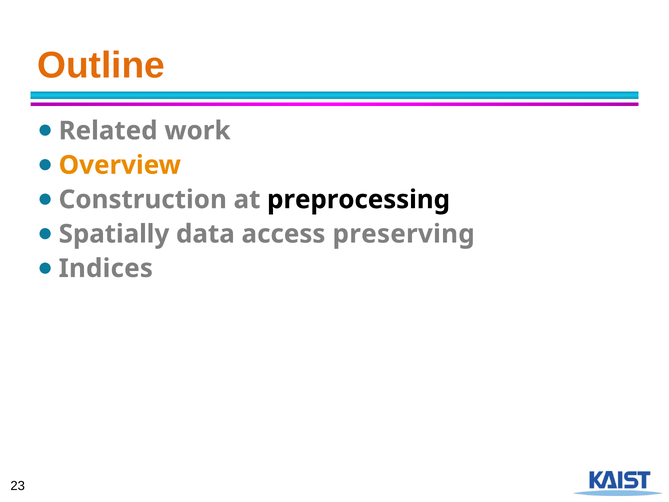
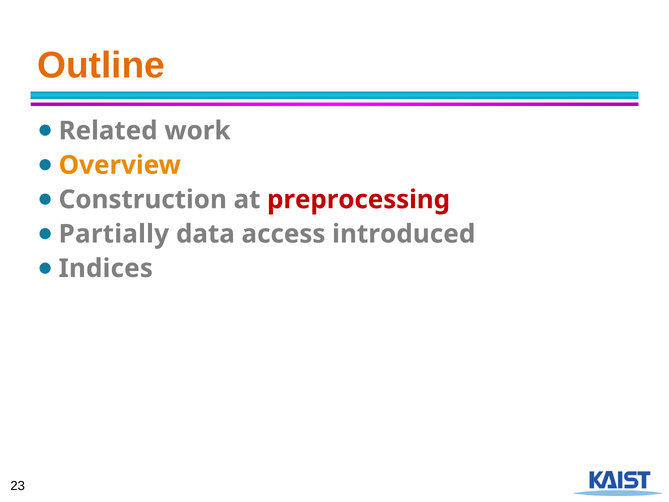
preprocessing colour: black -> red
Spatially: Spatially -> Partially
preserving: preserving -> introduced
